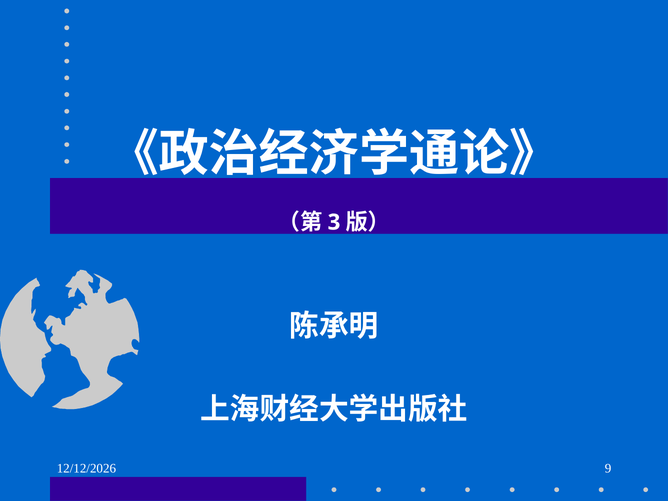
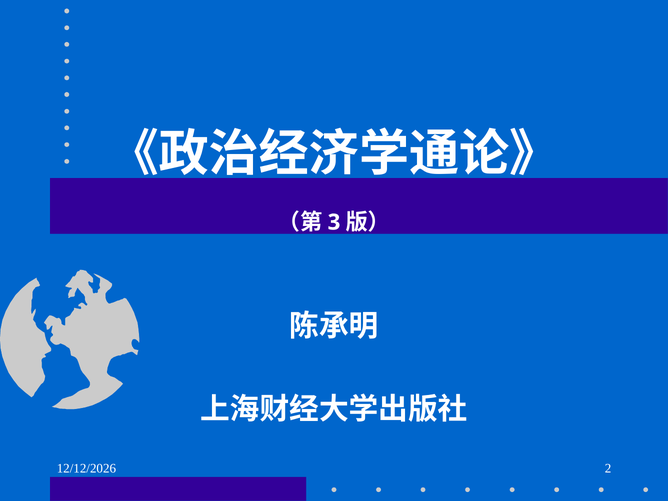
9: 9 -> 2
